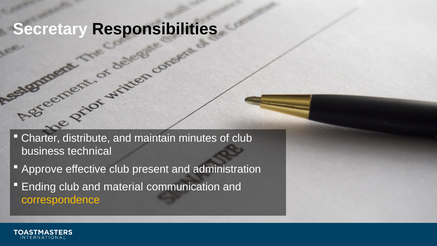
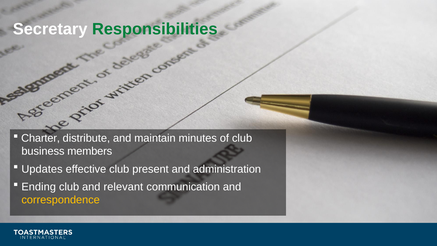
Responsibilities colour: black -> green
technical: technical -> members
Approve: Approve -> Updates
material: material -> relevant
